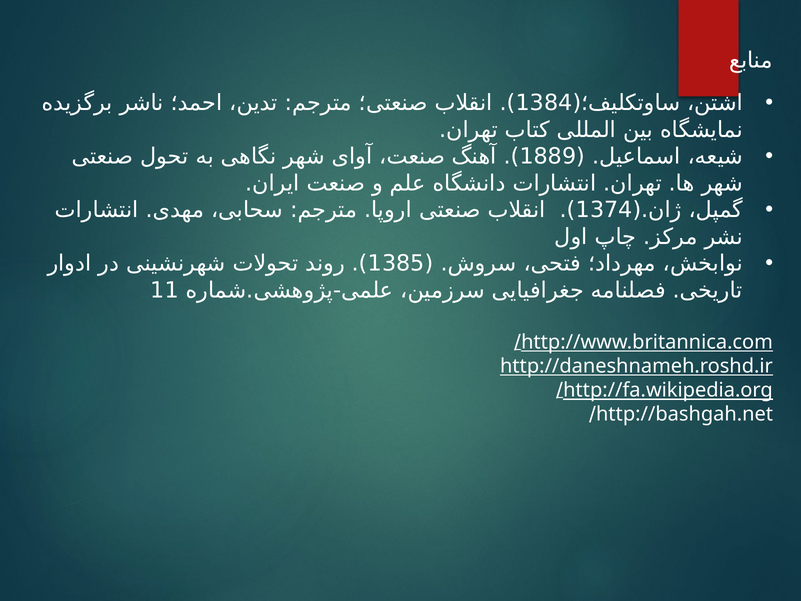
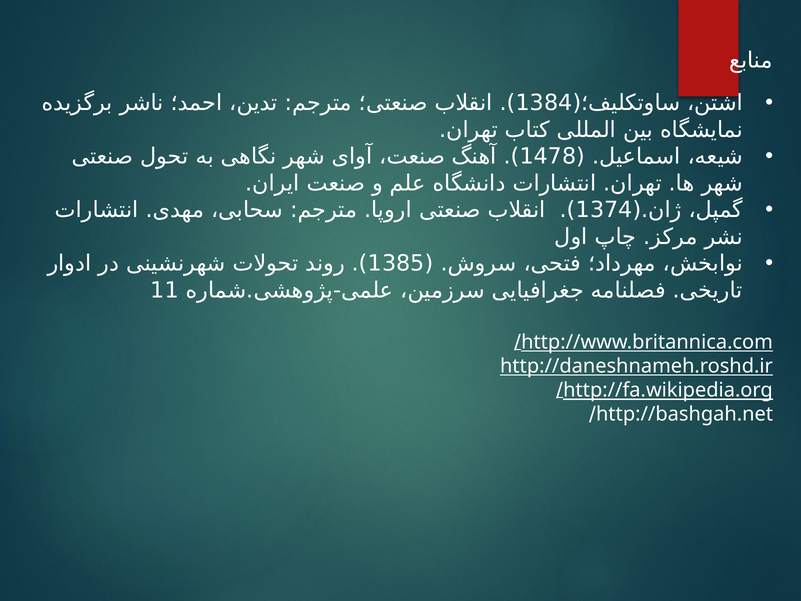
1889: 1889 -> 1478
